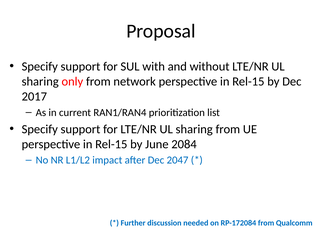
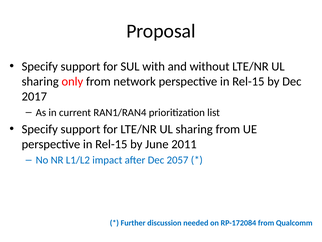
2084: 2084 -> 2011
2047: 2047 -> 2057
